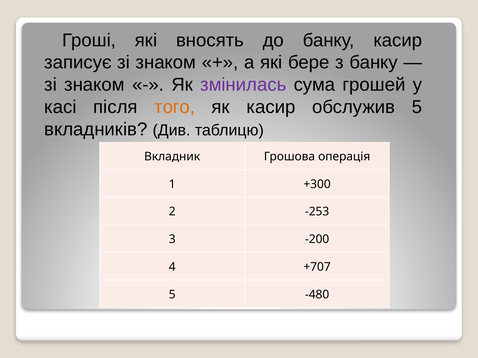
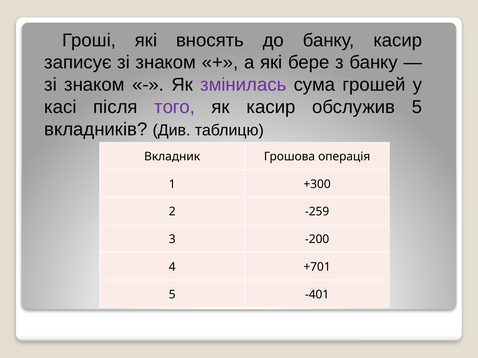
того colour: orange -> purple
-253: -253 -> -259
+707: +707 -> +701
-480: -480 -> -401
